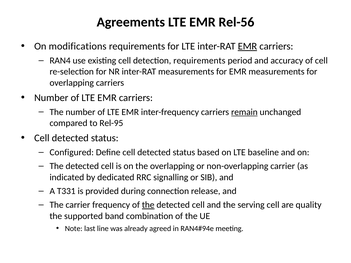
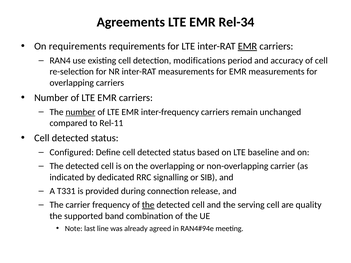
Rel-56: Rel-56 -> Rel-34
On modifications: modifications -> requirements
detection requirements: requirements -> modifications
number at (80, 112) underline: none -> present
remain underline: present -> none
Rel-95: Rel-95 -> Rel-11
